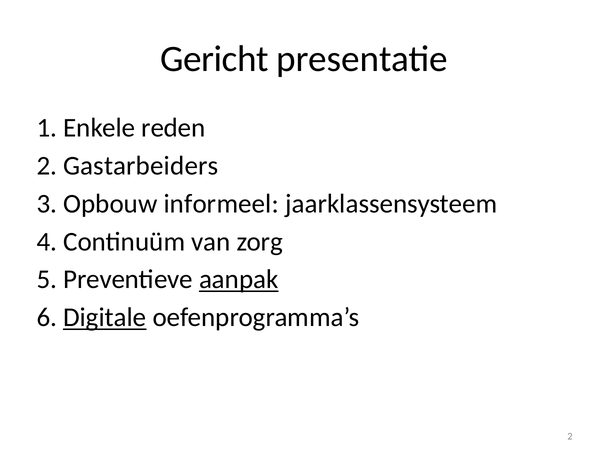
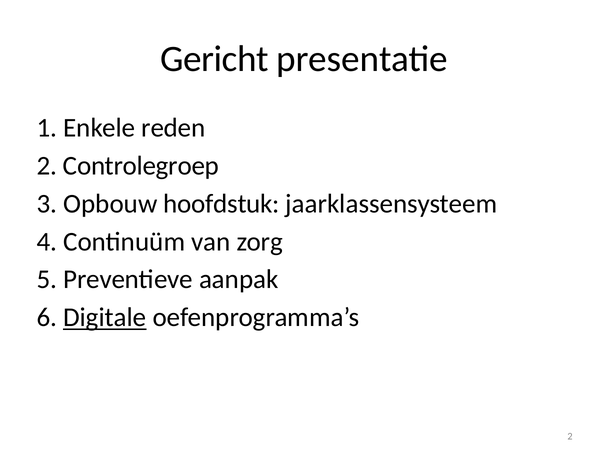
Gastarbeiders: Gastarbeiders -> Controlegroep
informeel: informeel -> hoofdstuk
aanpak underline: present -> none
